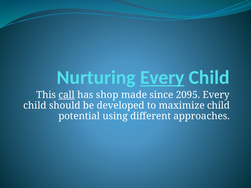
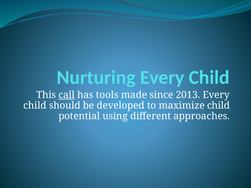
Every at (162, 77) underline: present -> none
shop: shop -> tools
2095: 2095 -> 2013
